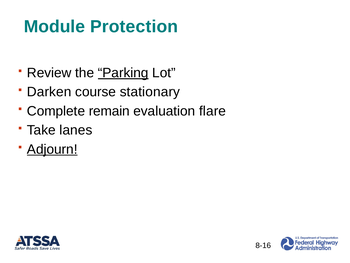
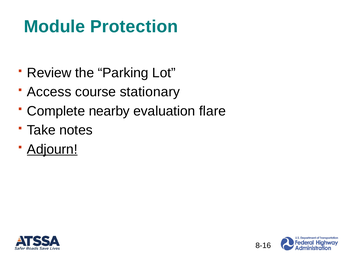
Parking underline: present -> none
Darken: Darken -> Access
remain: remain -> nearby
lanes: lanes -> notes
